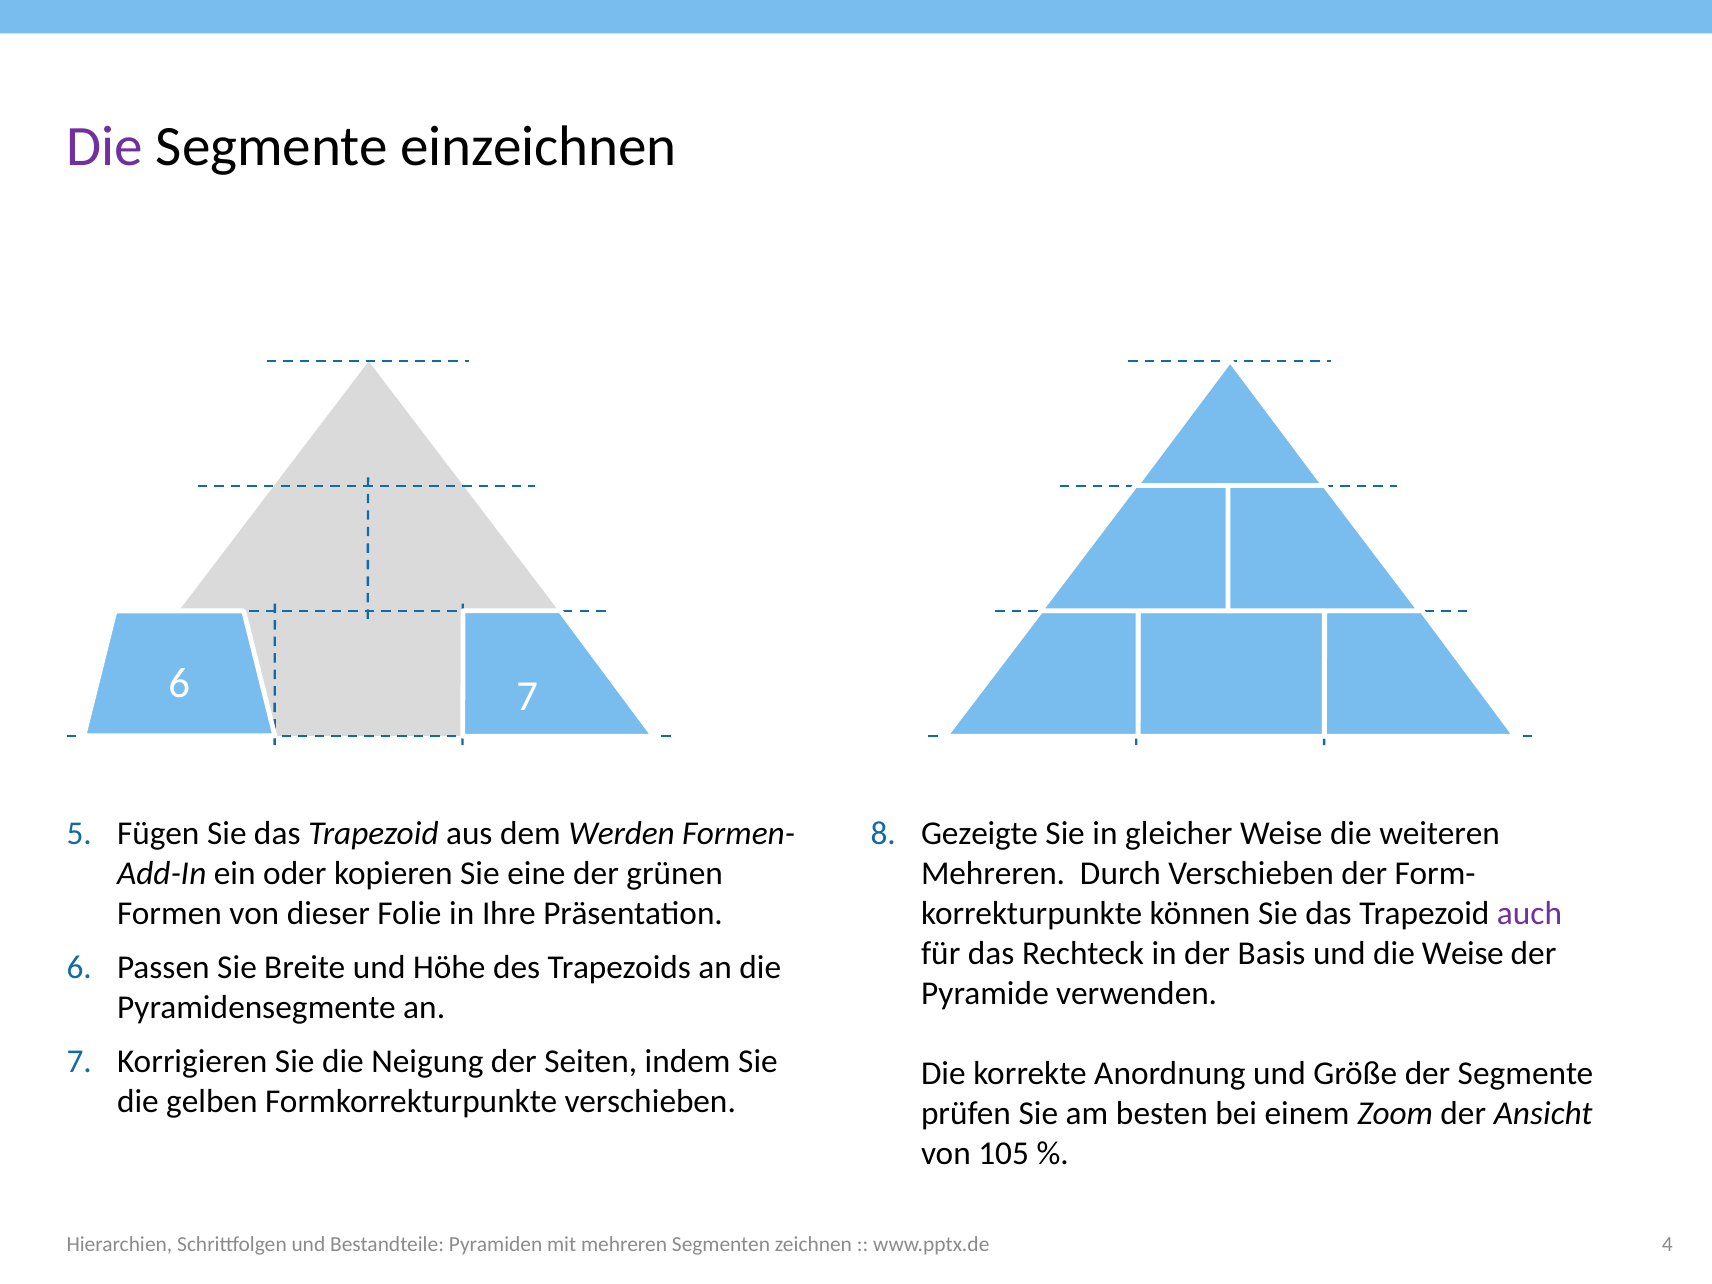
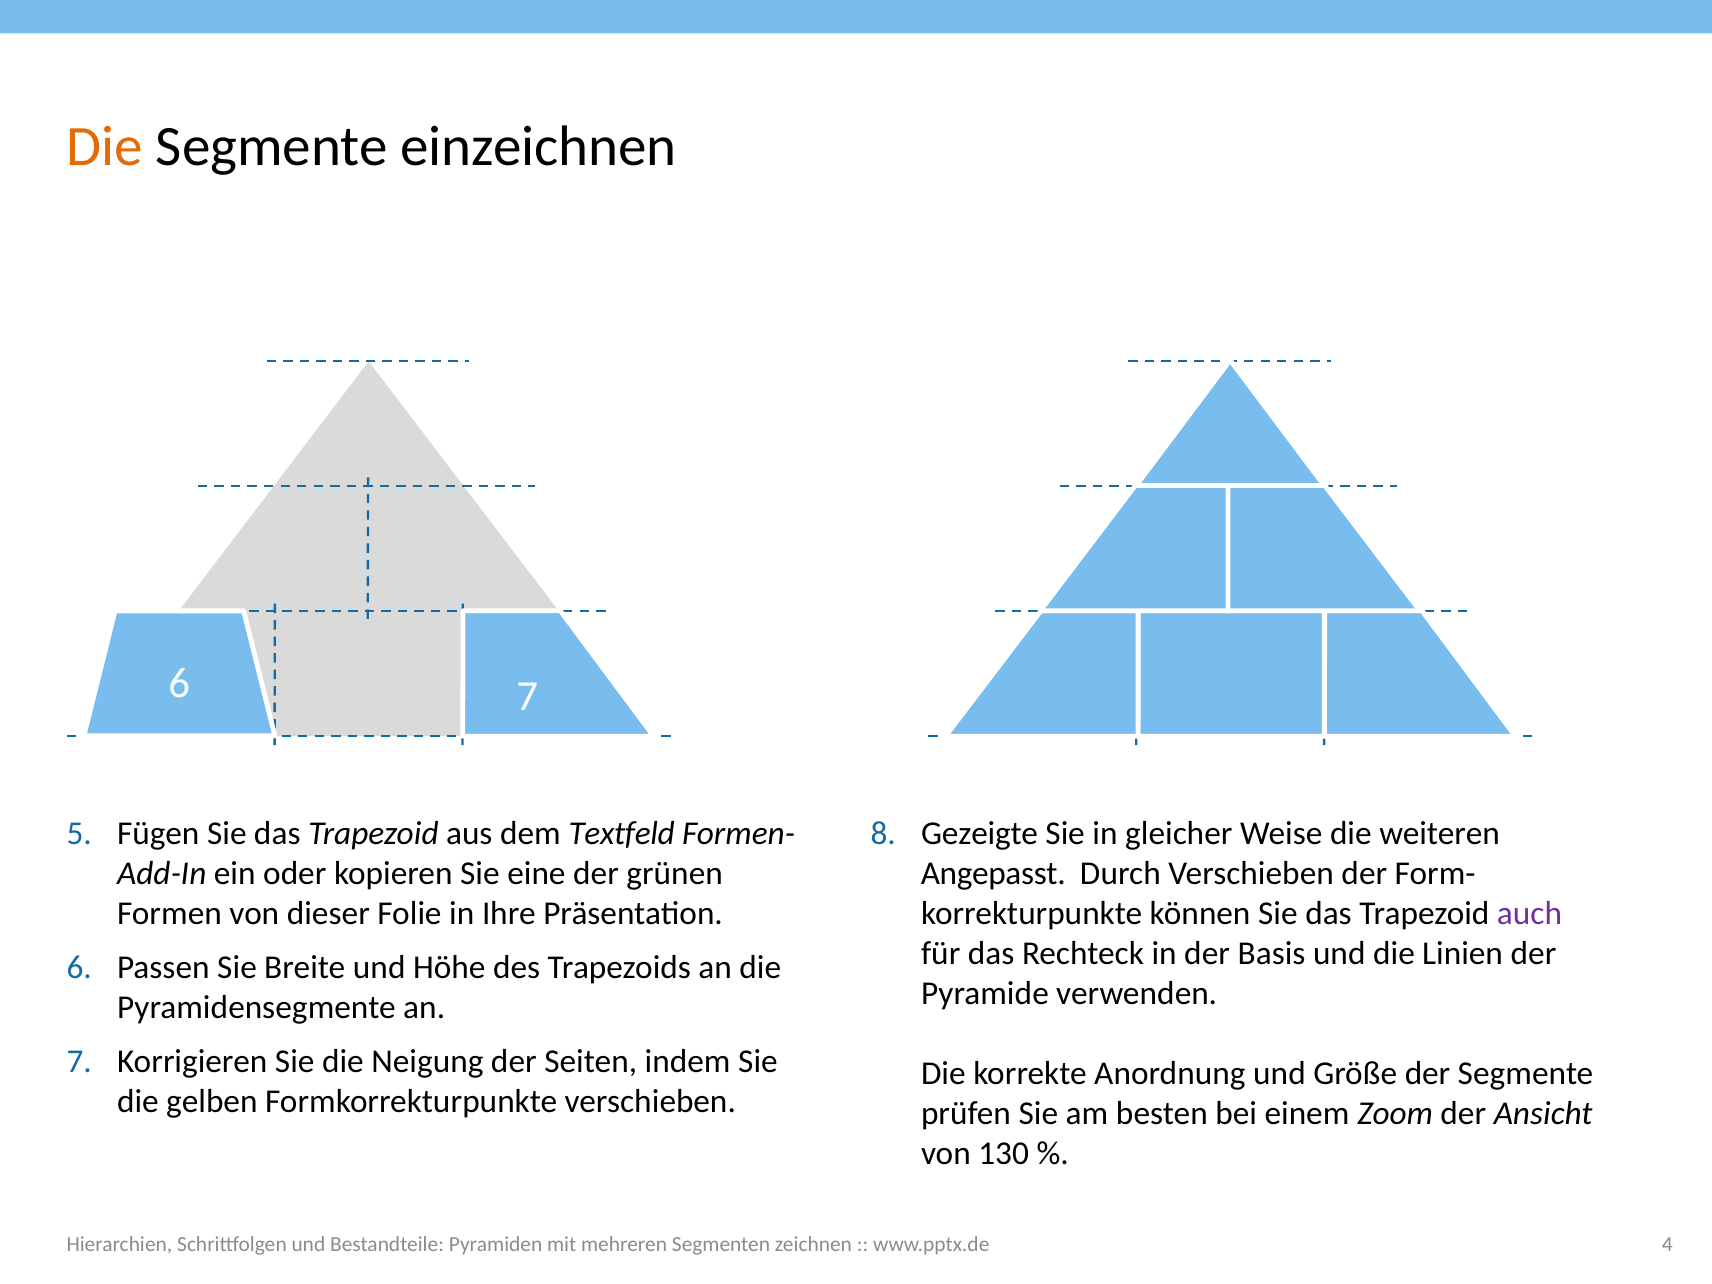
Die at (105, 147) colour: purple -> orange
Werden: Werden -> Textfeld
Mehreren at (993, 873): Mehreren -> Angepasst
die Weise: Weise -> Linien
105: 105 -> 130
